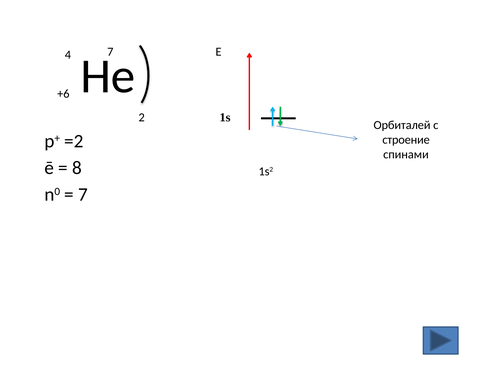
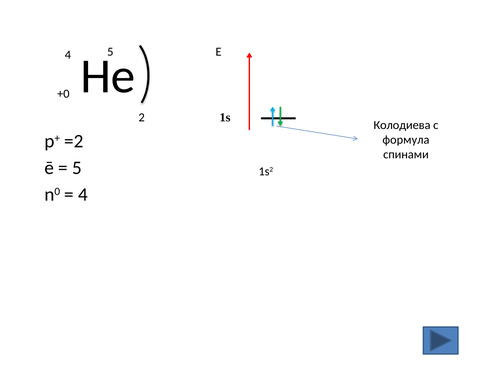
4 7: 7 -> 5
+6: +6 -> +0
Орбиталей: Орбиталей -> Колодиева
строение: строение -> формула
8 at (77, 168): 8 -> 5
7 at (83, 195): 7 -> 4
